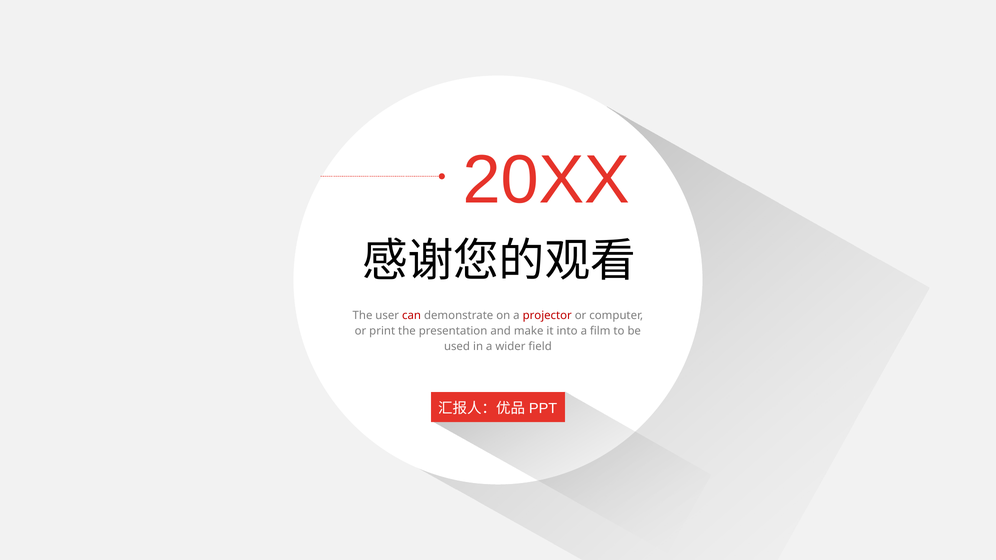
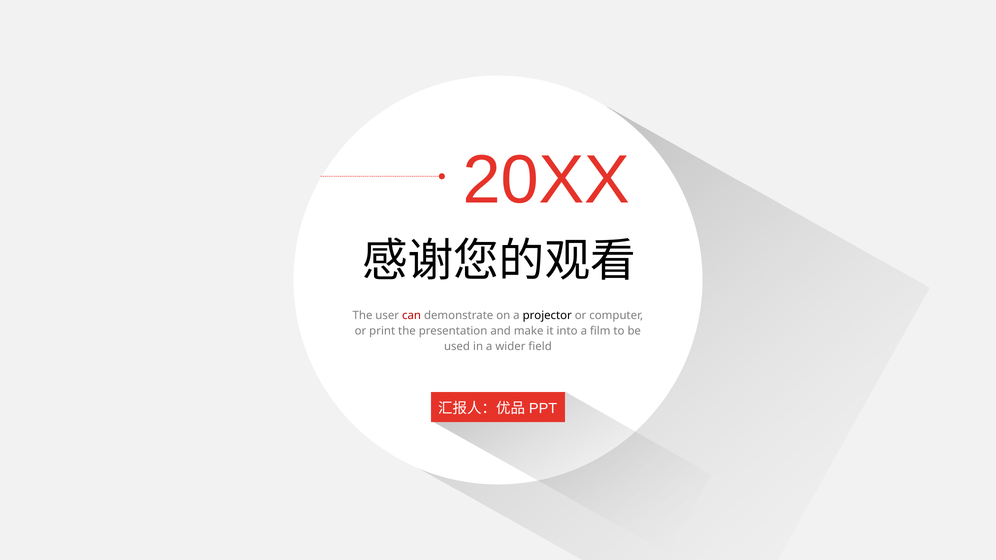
projector colour: red -> black
